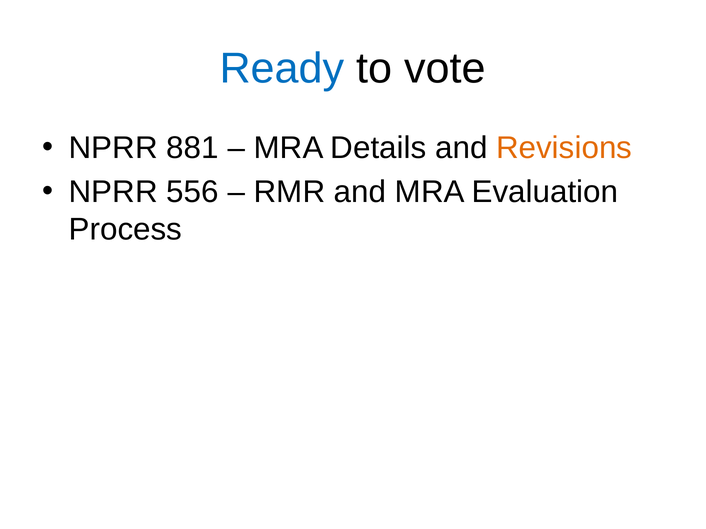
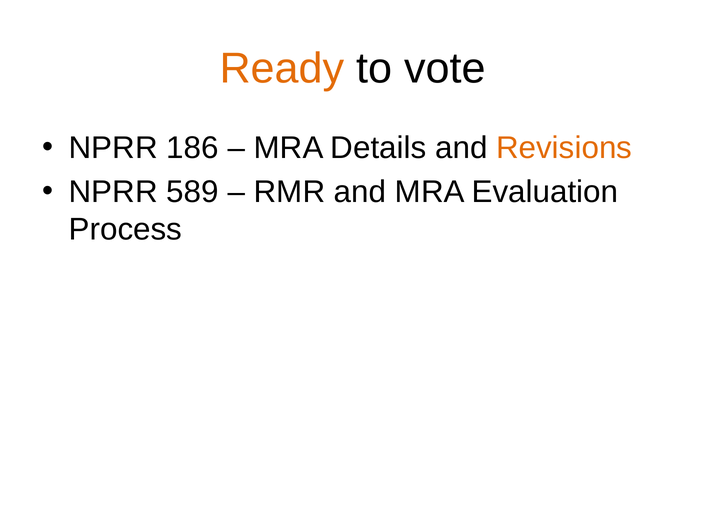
Ready colour: blue -> orange
881: 881 -> 186
556: 556 -> 589
